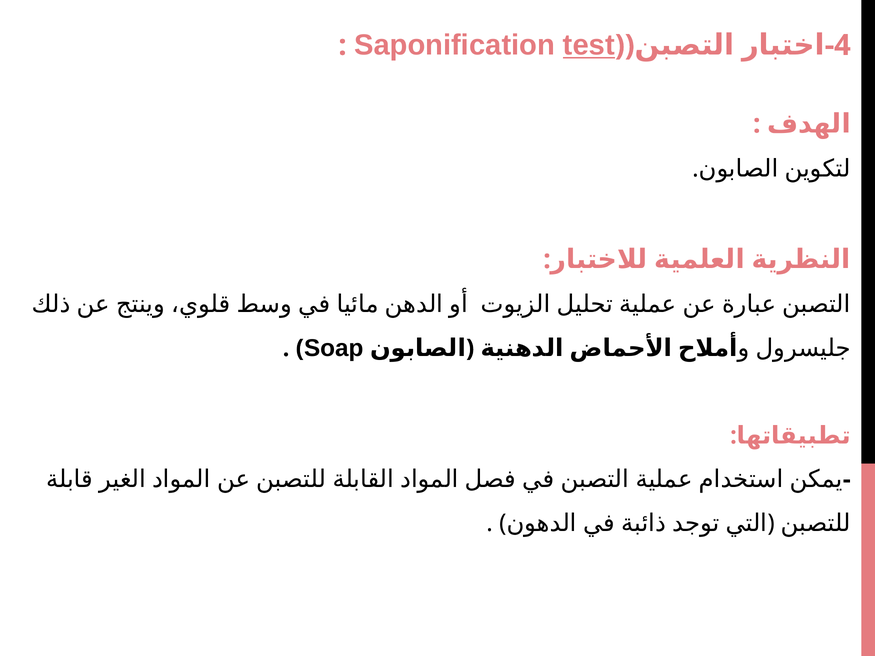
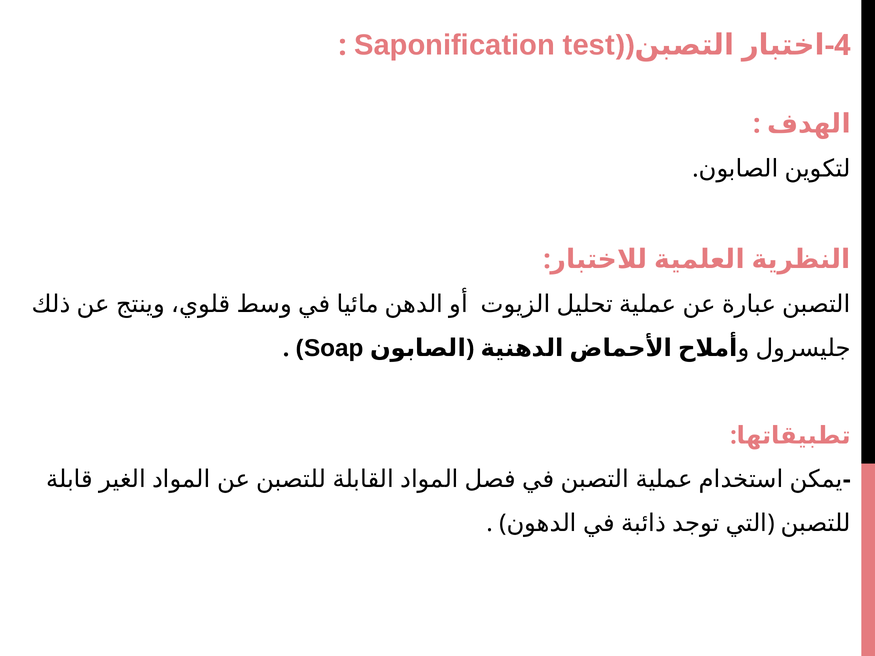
test underline: present -> none
